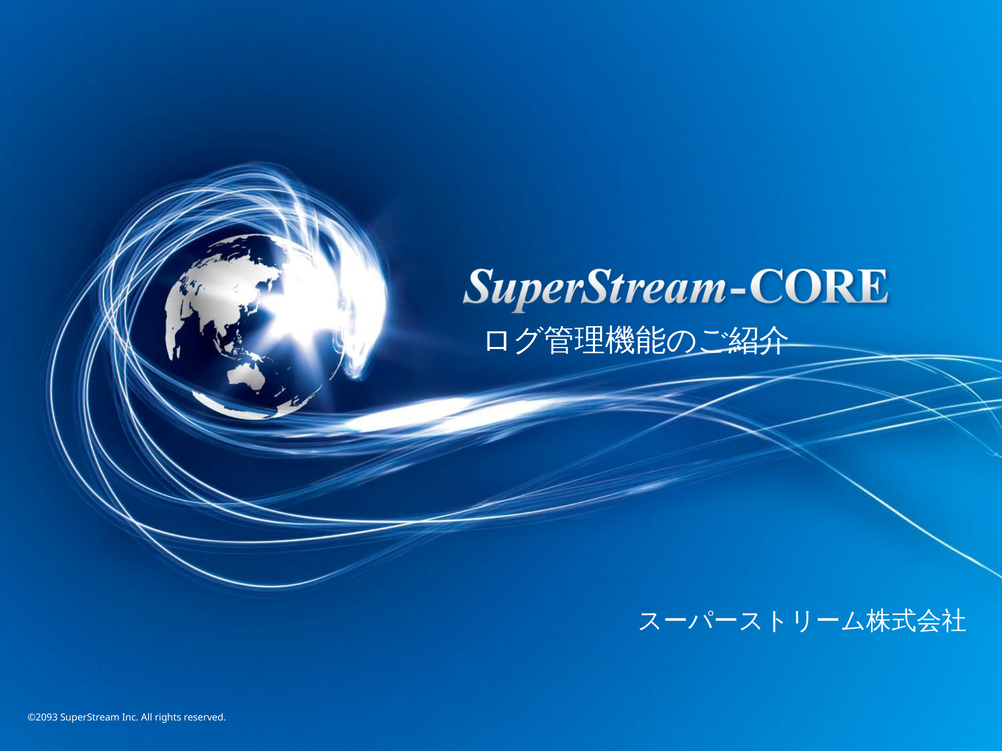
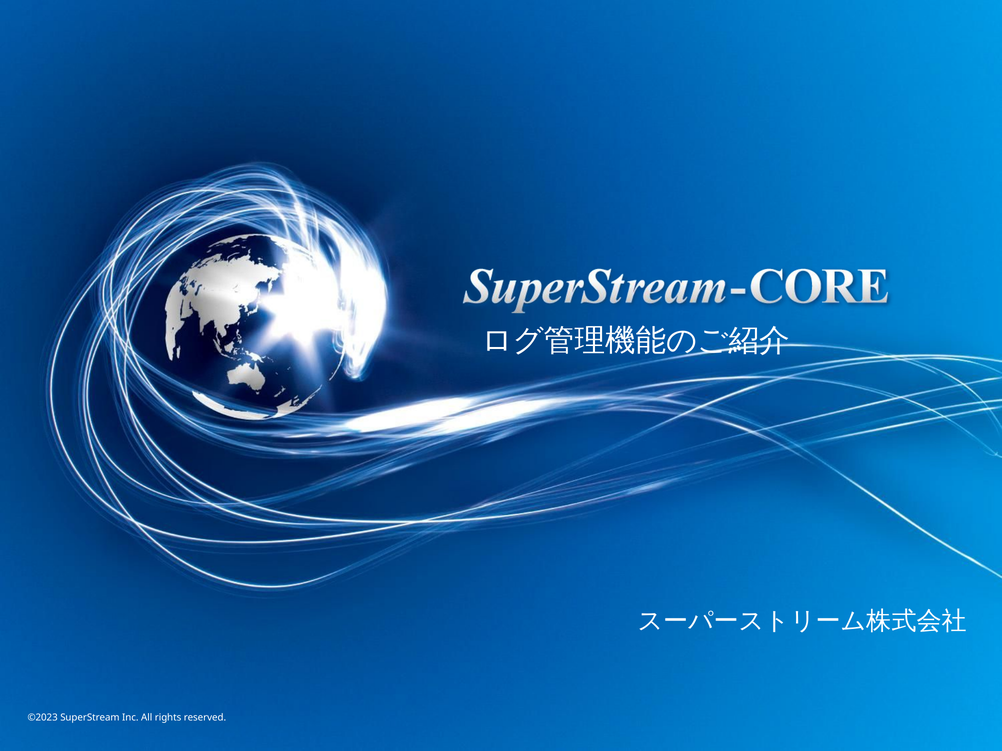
©2093: ©2093 -> ©2023
